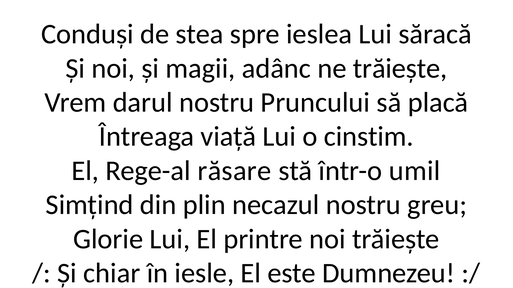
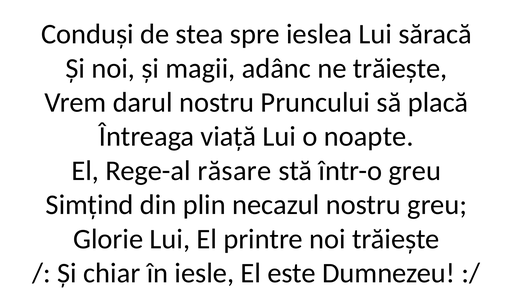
cinstim: cinstim -> noapte
într-o umil: umil -> greu
